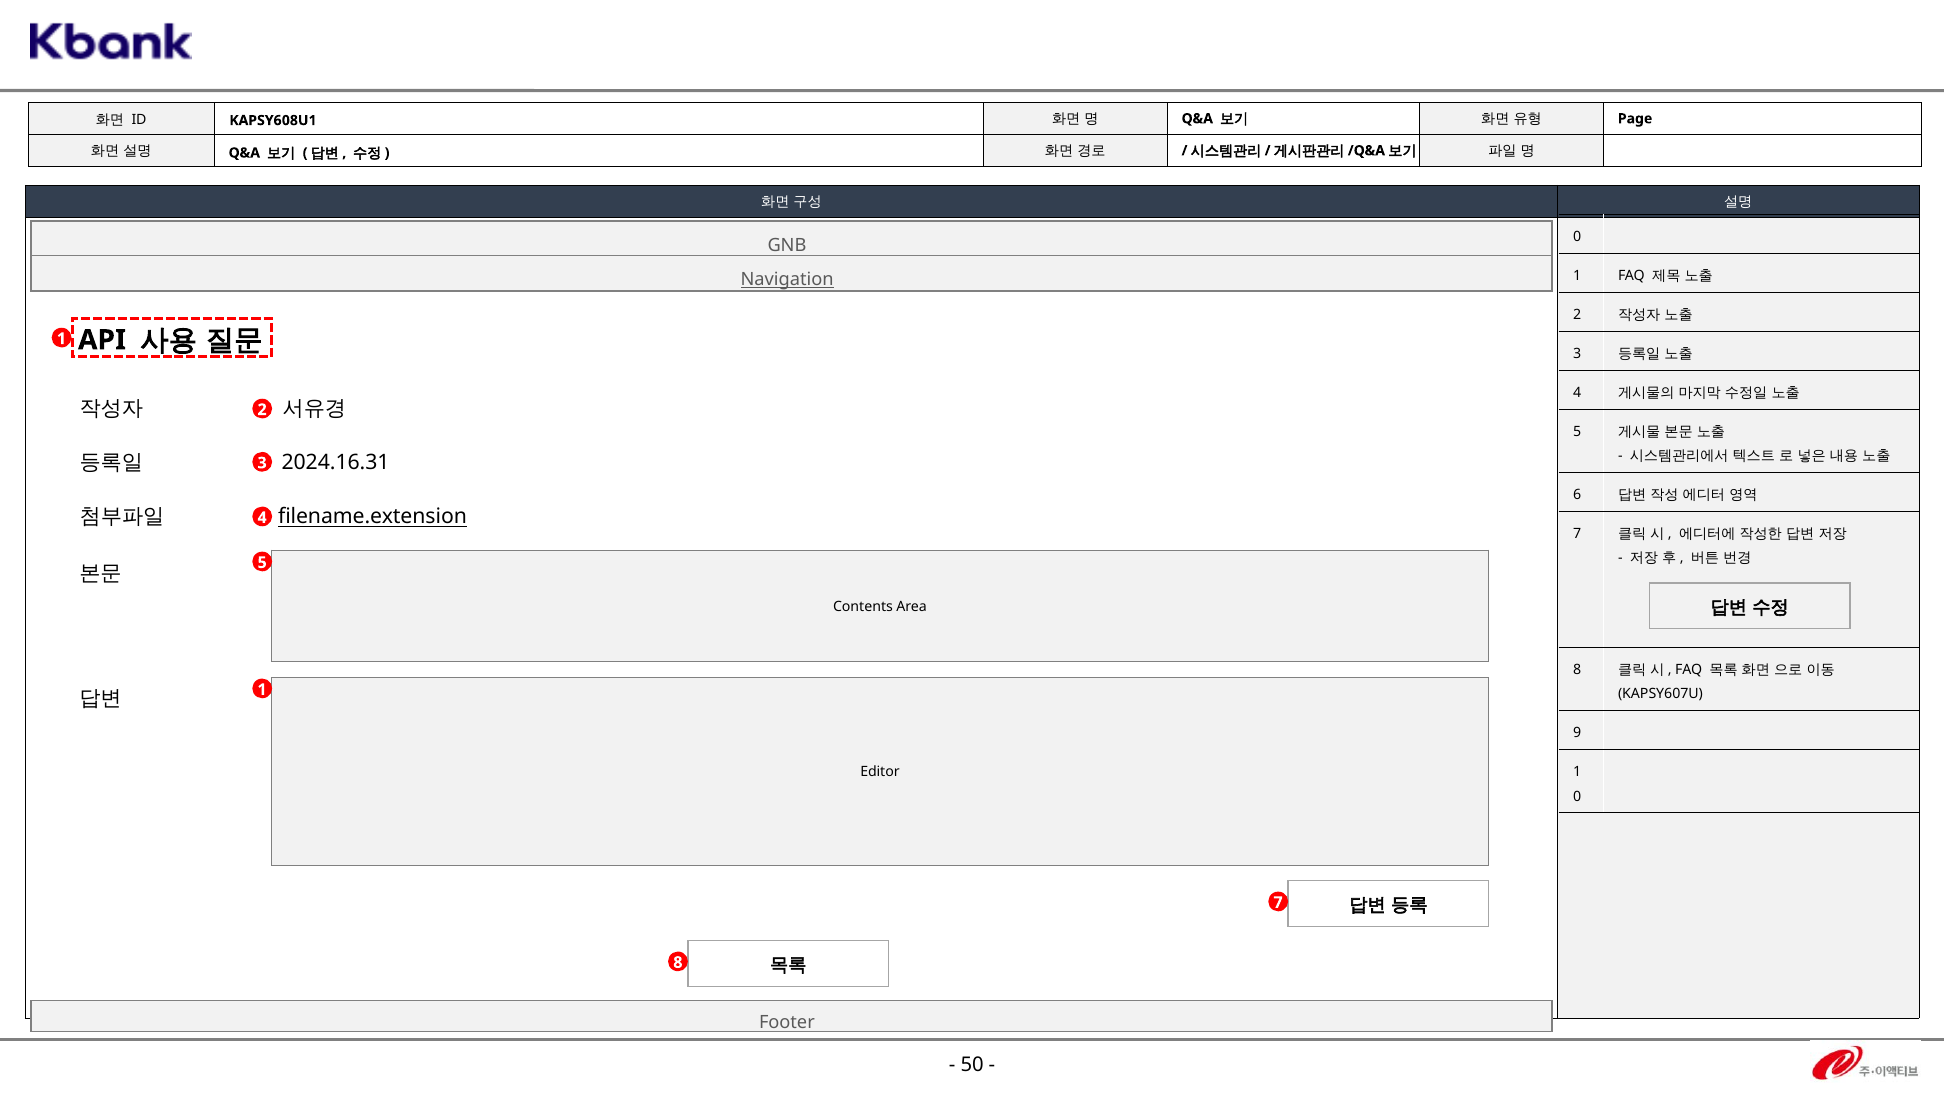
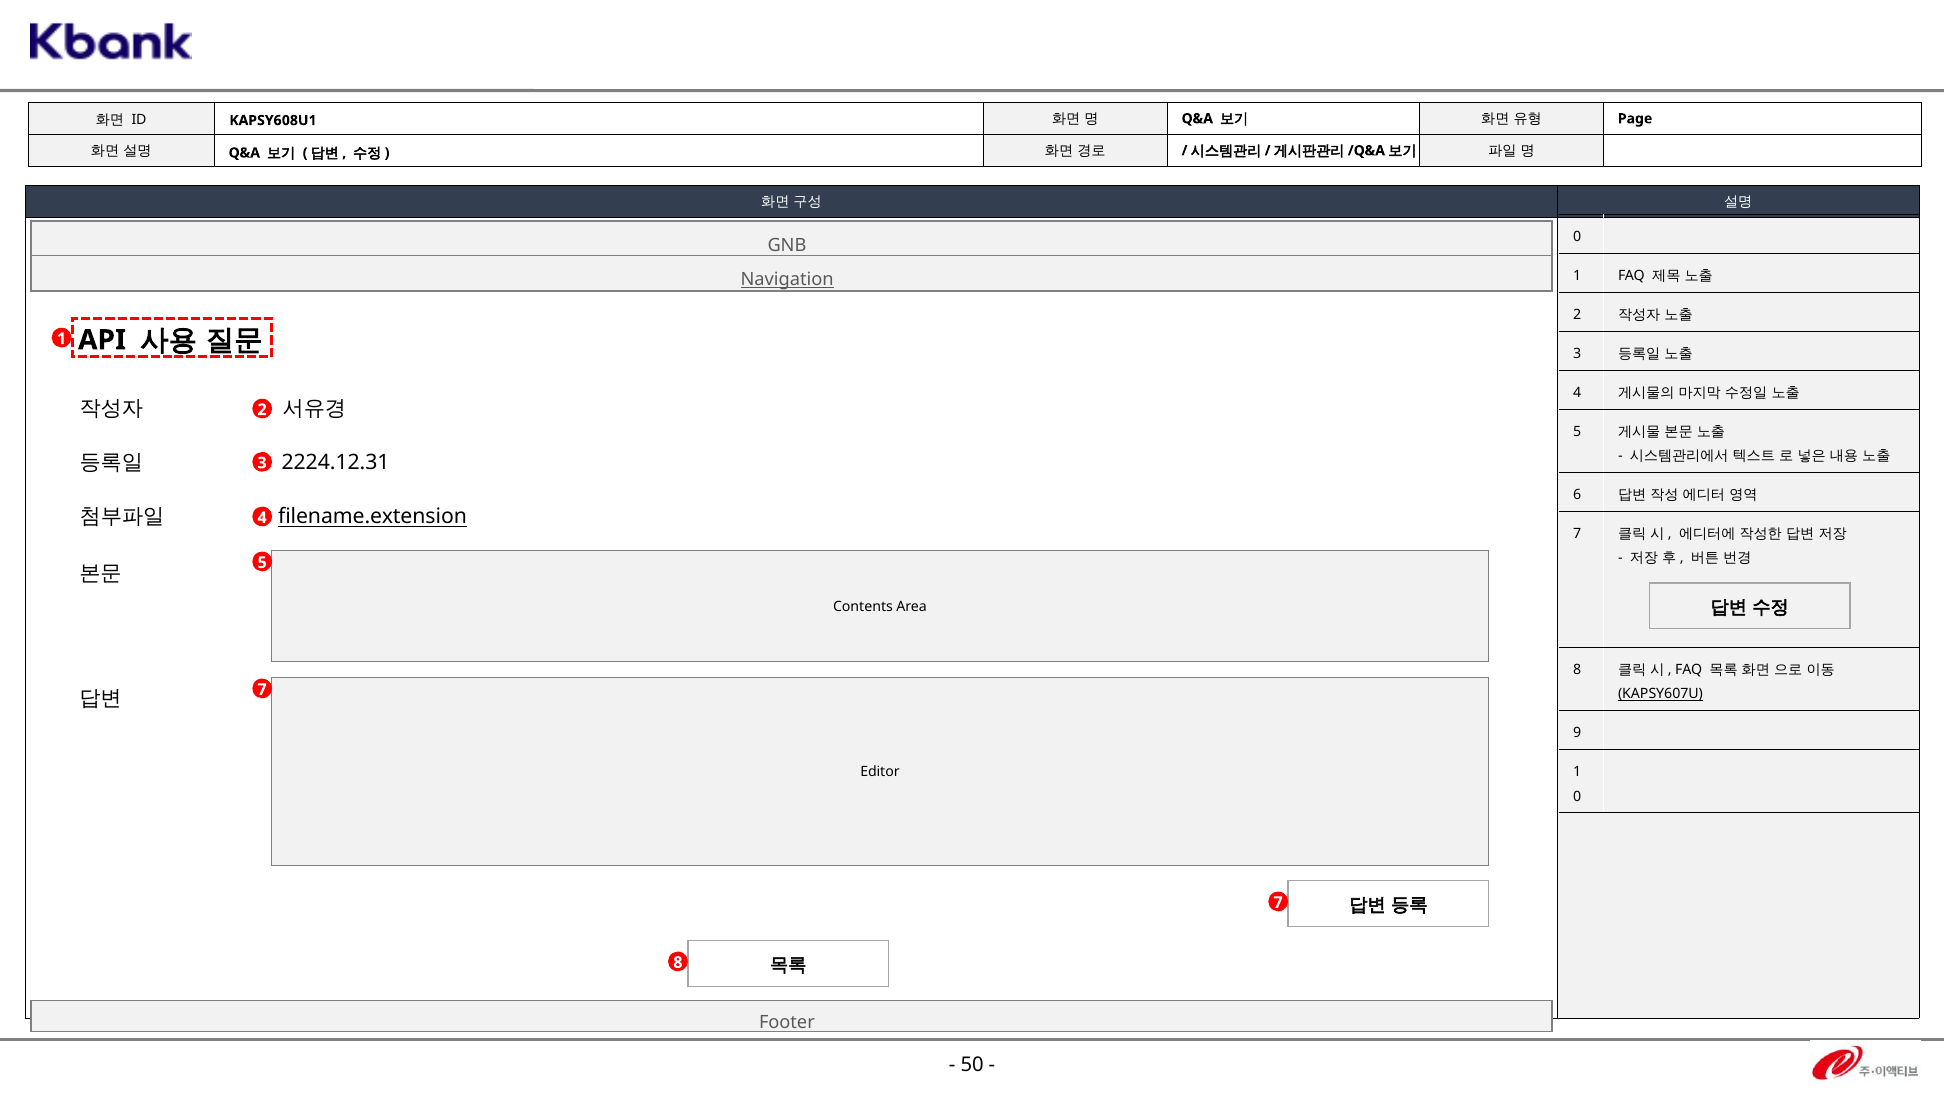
2024.16.31: 2024.16.31 -> 2224.12.31
KAPSY607U underline: none -> present
1 at (262, 689): 1 -> 7
